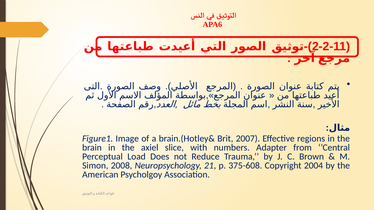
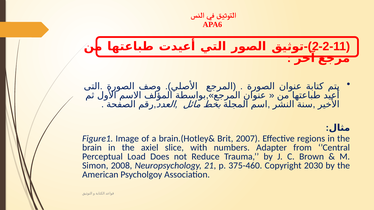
375-608: 375-608 -> 375-460
2004: 2004 -> 2030
